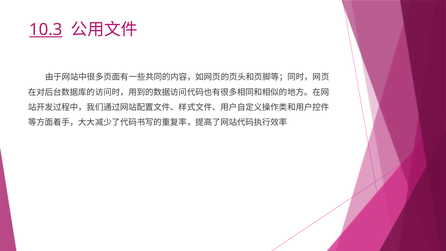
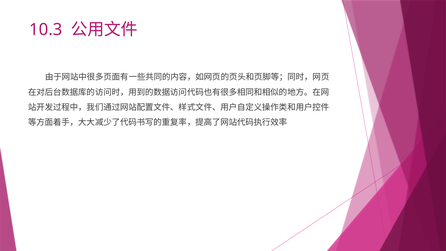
10.3 underline: present -> none
